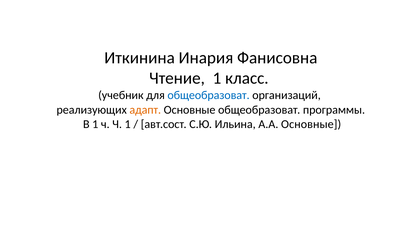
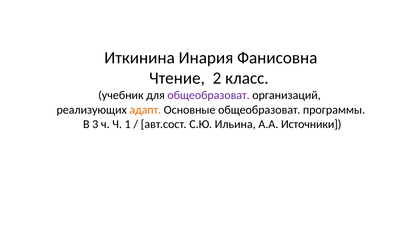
Чтение 1: 1 -> 2
общеобразоват at (209, 95) colour: blue -> purple
В 1: 1 -> 3
А.А Основные: Основные -> Источники
